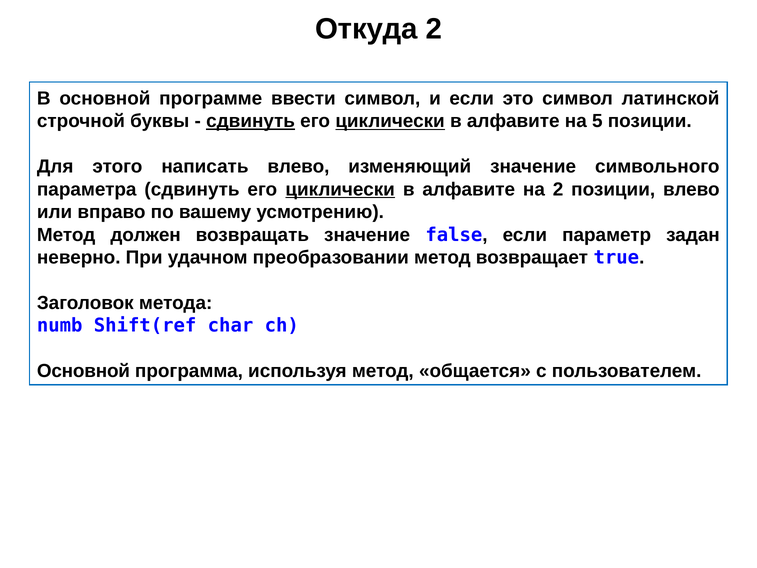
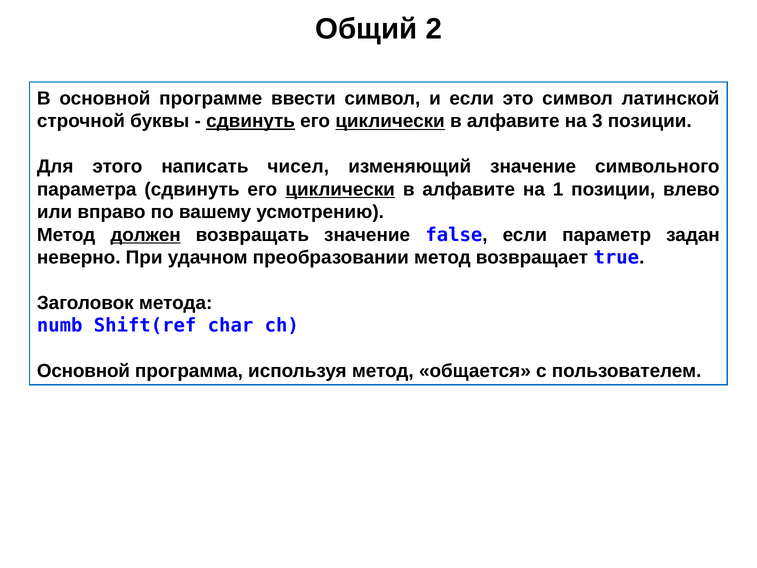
Откуда: Откуда -> Общий
5: 5 -> 3
написать влево: влево -> чисел
на 2: 2 -> 1
должен underline: none -> present
